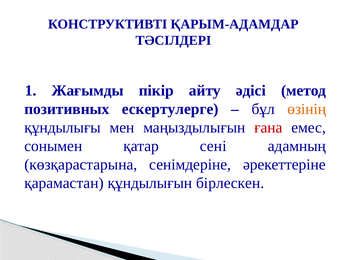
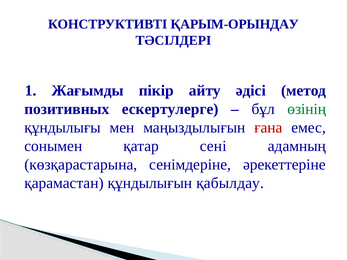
ҚАРЫМ-АДАМДАР: ҚАРЫМ-АДАМДАР -> ҚАРЫМ-ОРЫНДАУ
өзінің colour: orange -> green
бірлескен: бірлескен -> қабылдау
